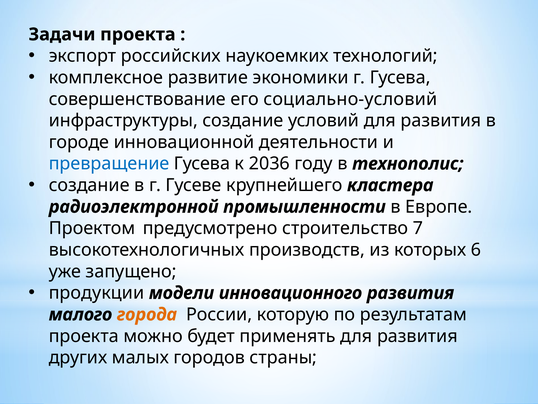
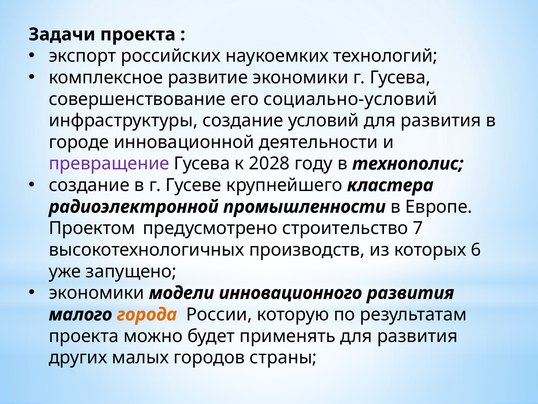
превращение colour: blue -> purple
2036: 2036 -> 2028
продукции at (97, 293): продукции -> экономики
